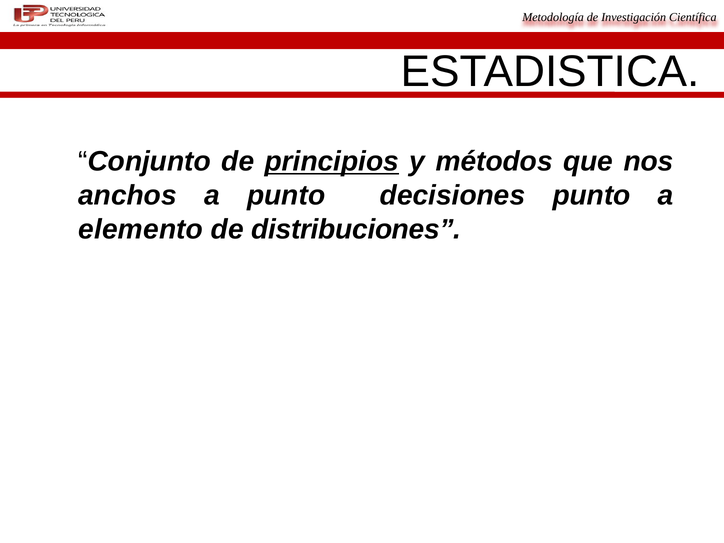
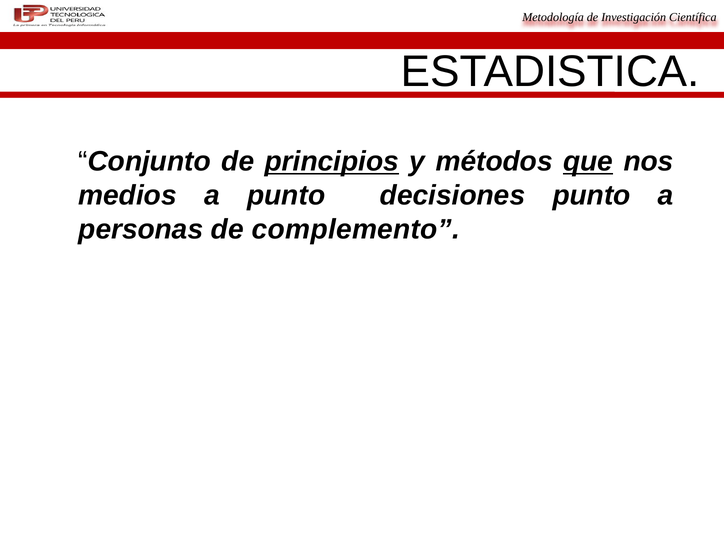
que underline: none -> present
anchos: anchos -> medios
elemento: elemento -> personas
distribuciones: distribuciones -> complemento
